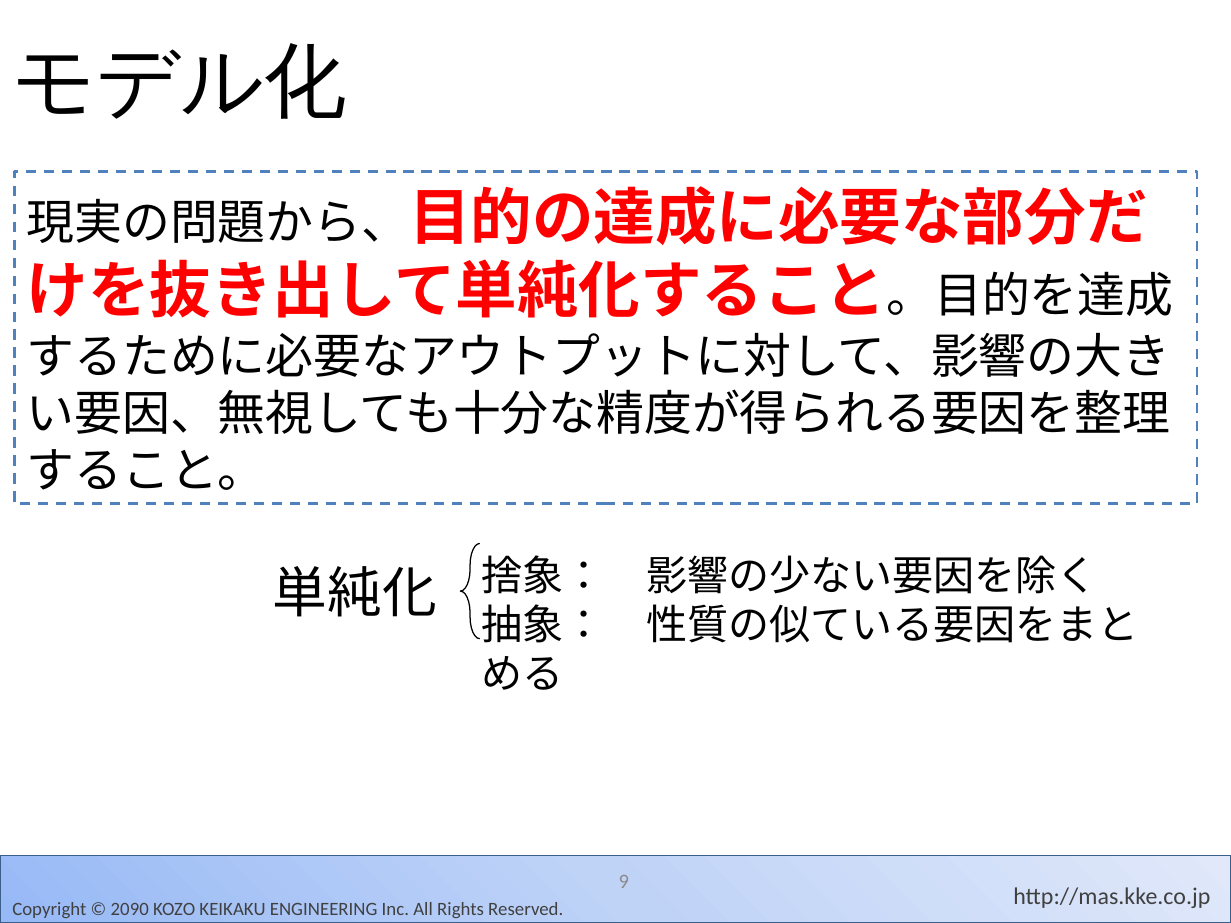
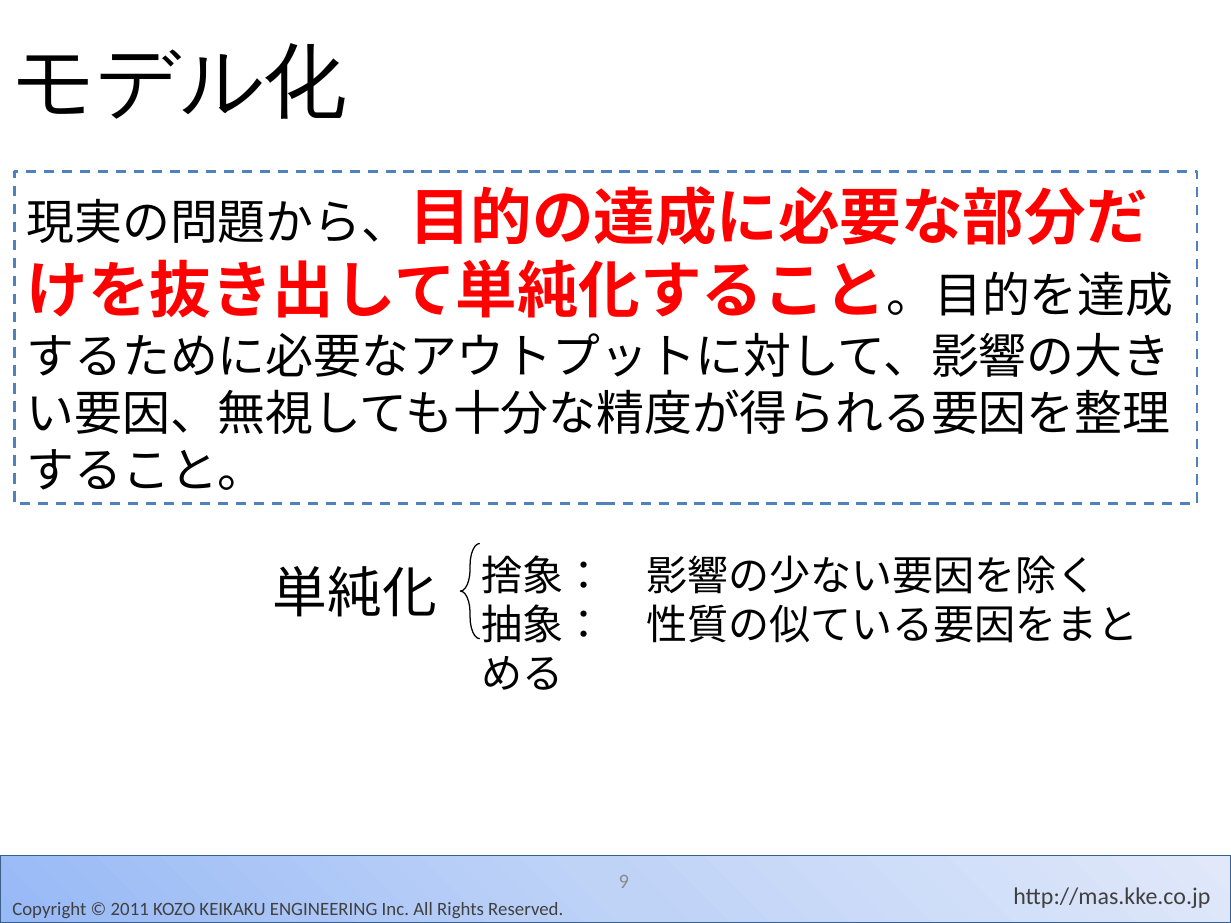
2090: 2090 -> 2011
